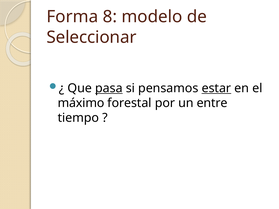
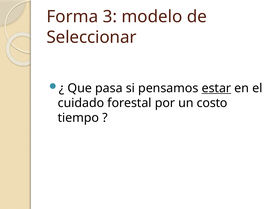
8: 8 -> 3
pasa underline: present -> none
máximo: máximo -> cuidado
entre: entre -> costo
